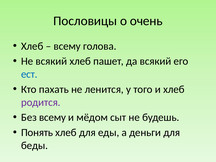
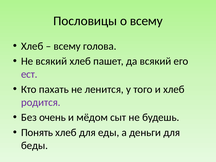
о очень: очень -> всему
ест colour: blue -> purple
Без всему: всему -> очень
